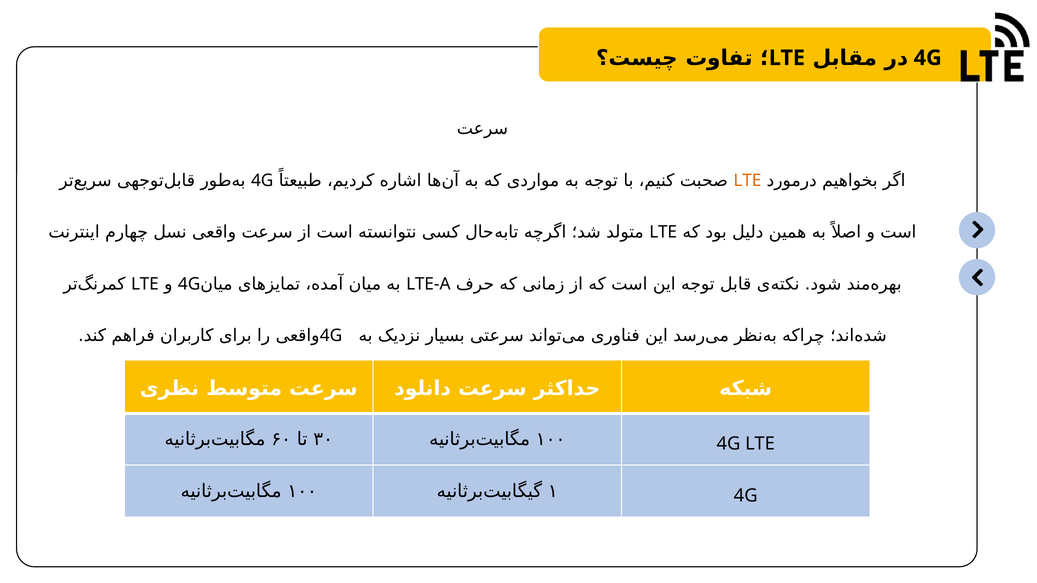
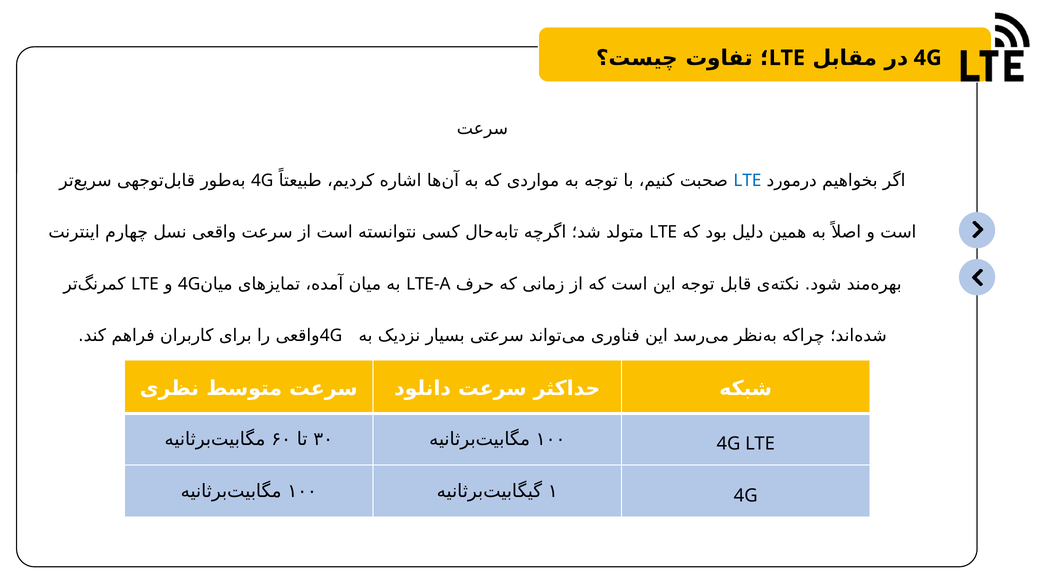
LTE at (747, 181) colour: orange -> blue
